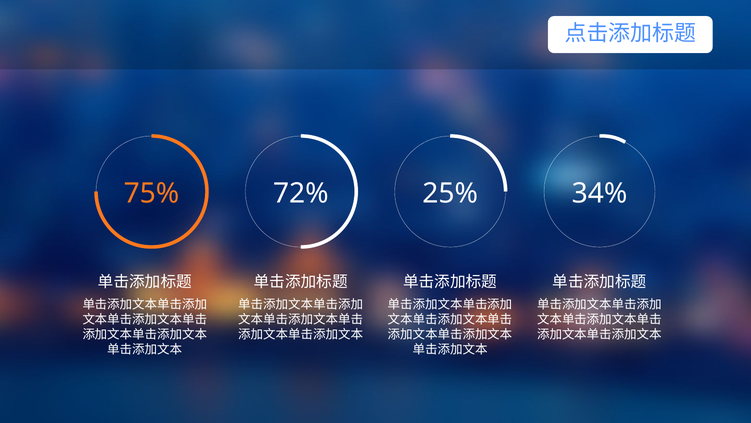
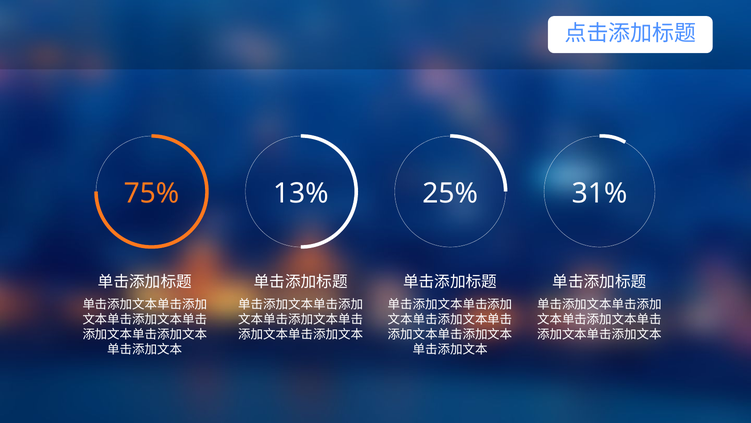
72%: 72% -> 13%
34%: 34% -> 31%
